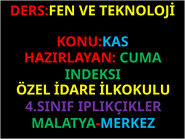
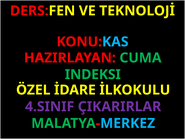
IPLIKÇIKLER: IPLIKÇIKLER -> ÇIKARIRLAR
